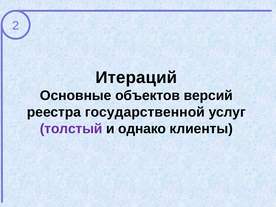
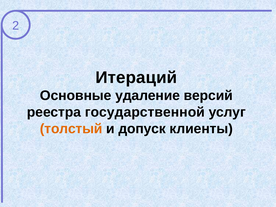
объектов: объектов -> удаление
толстый colour: purple -> orange
однако: однако -> допуск
